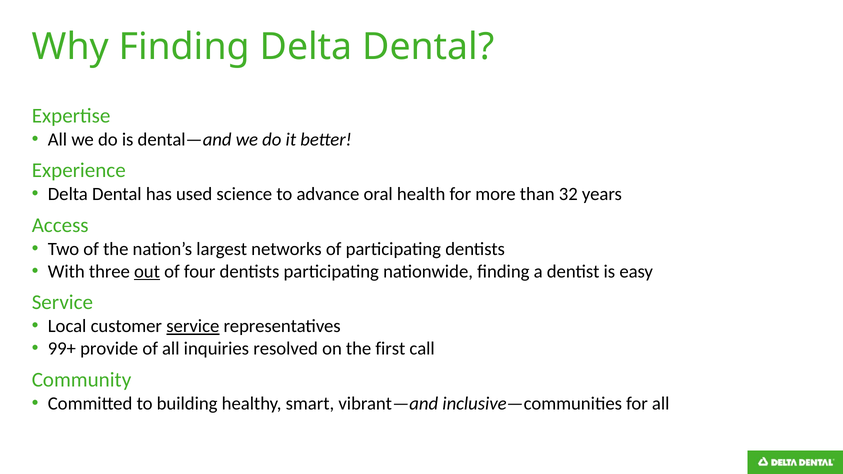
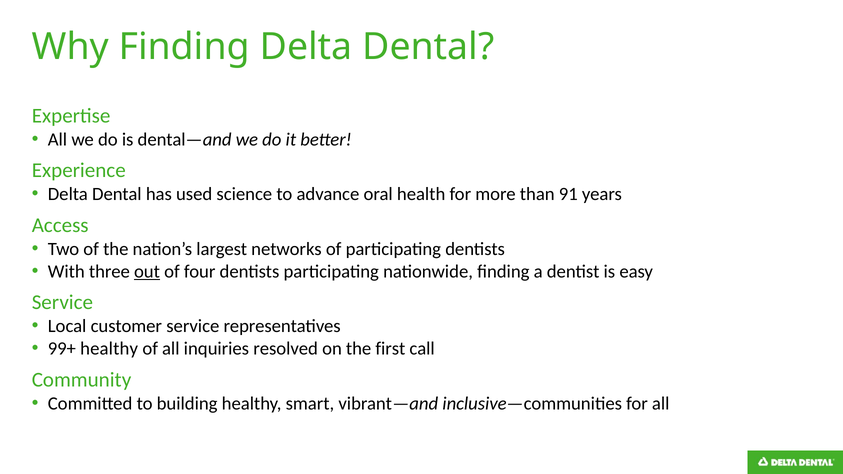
32: 32 -> 91
service at (193, 326) underline: present -> none
99+ provide: provide -> healthy
